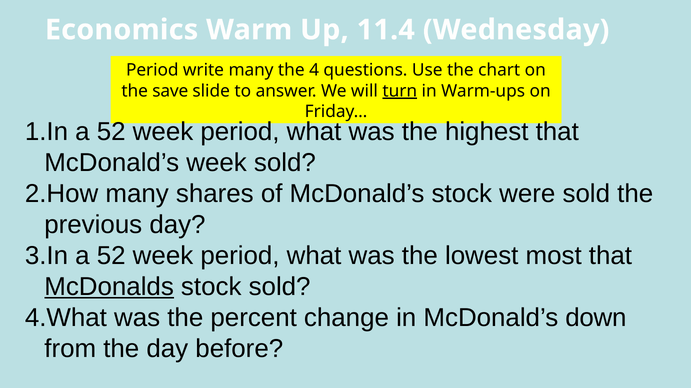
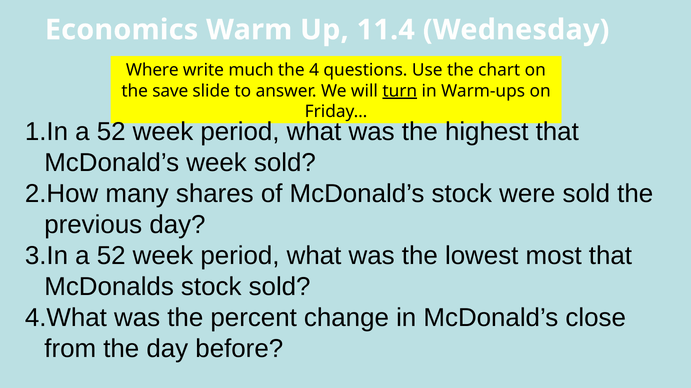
Period at (152, 70): Period -> Where
write many: many -> much
McDonalds underline: present -> none
down: down -> close
